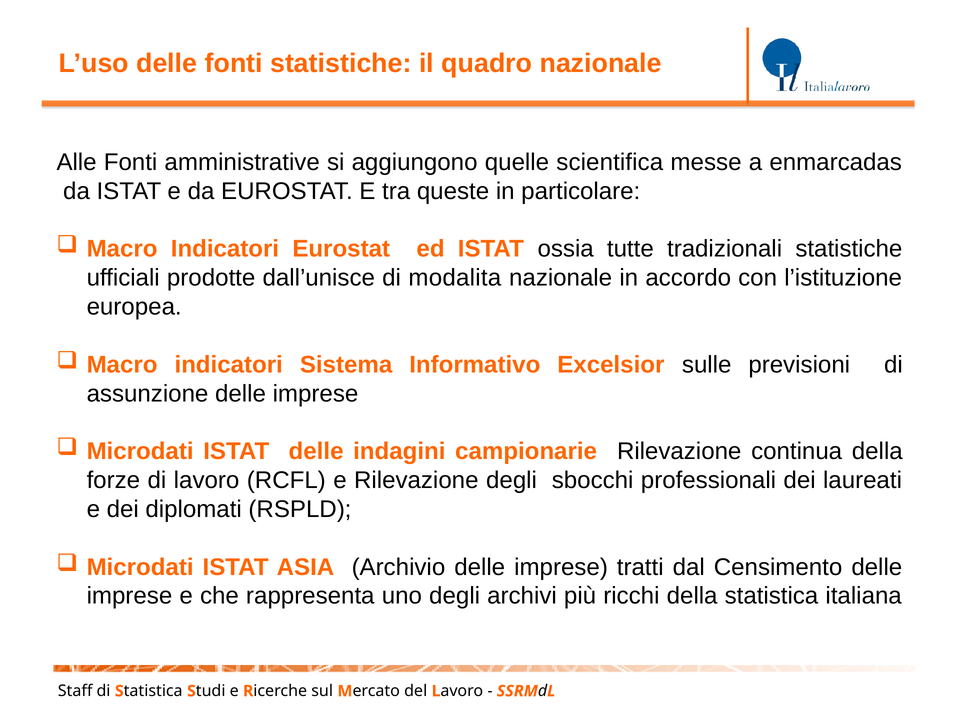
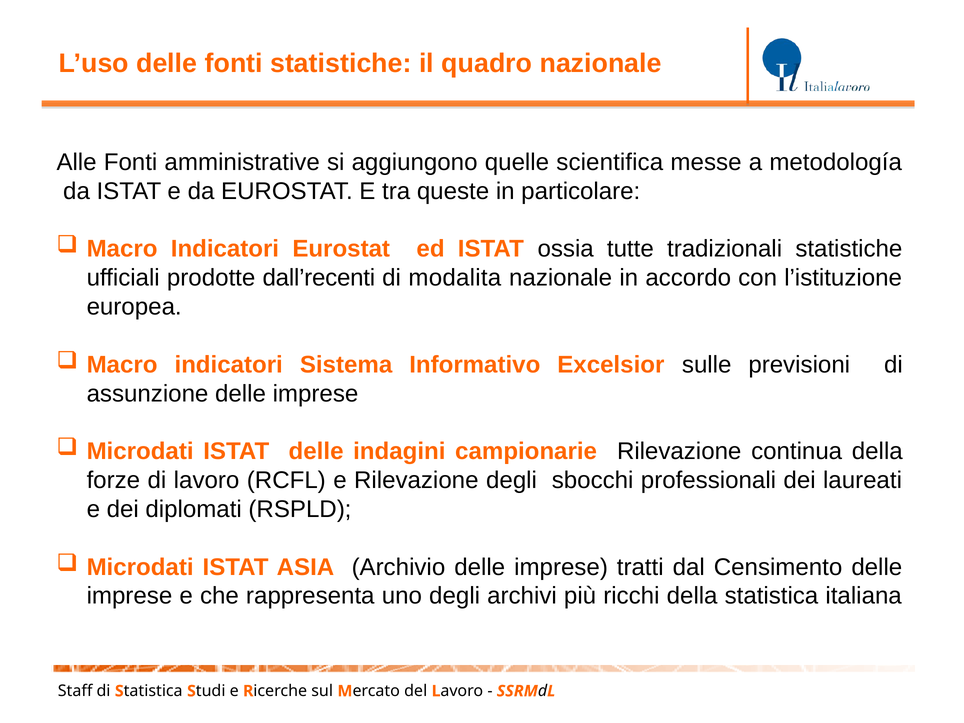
enmarcadas: enmarcadas -> metodología
dall’unisce: dall’unisce -> dall’recenti
